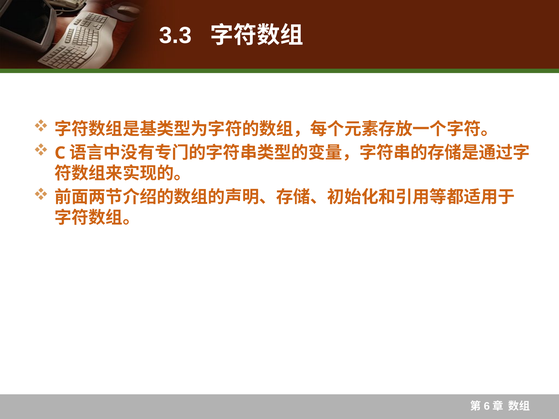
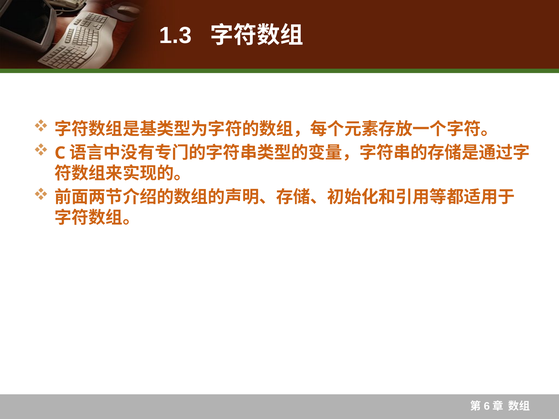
3.3: 3.3 -> 1.3
